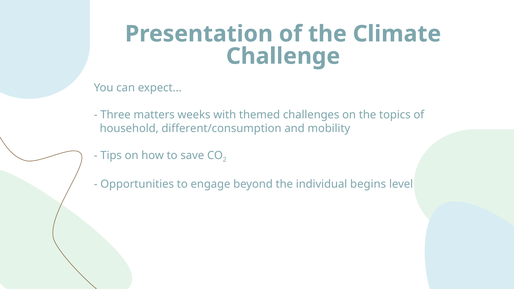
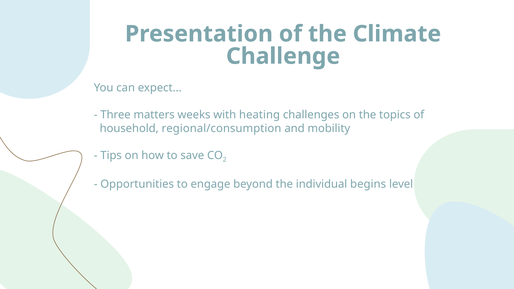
themed: themed -> heating
different/consumption: different/consumption -> regional/consumption
